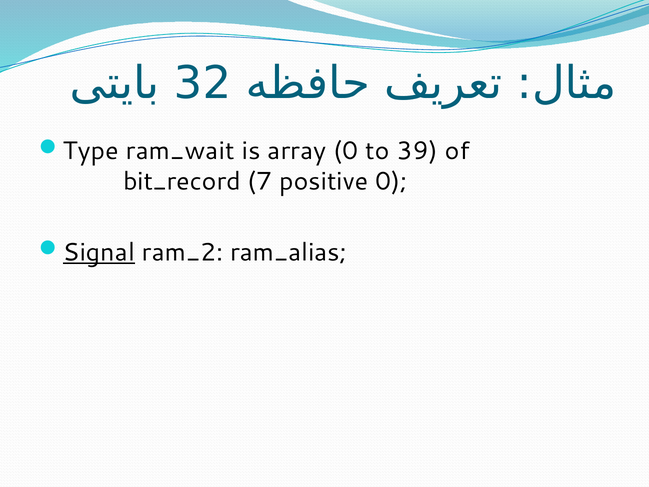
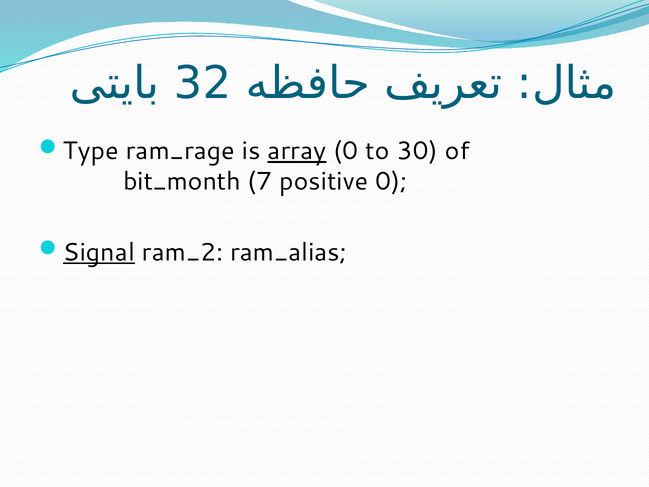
ram_wait: ram_wait -> ram_rage
array underline: none -> present
39: 39 -> 30
bit_record: bit_record -> bit_month
